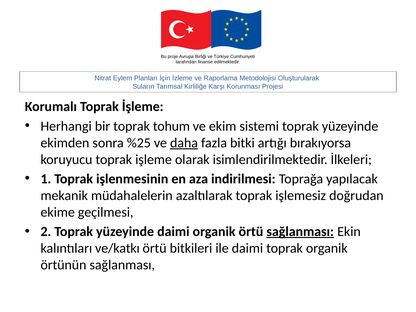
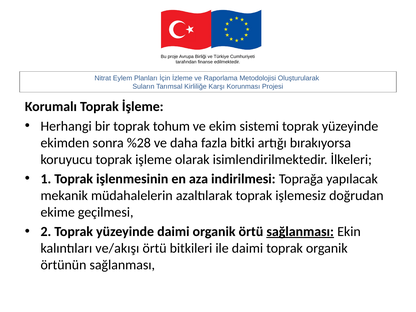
%25: %25 -> %28
daha underline: present -> none
ve/katkı: ve/katkı -> ve/akışı
